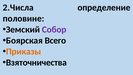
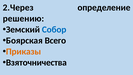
2.Числа: 2.Числа -> 2.Через
половине: половине -> решению
Собор colour: purple -> blue
